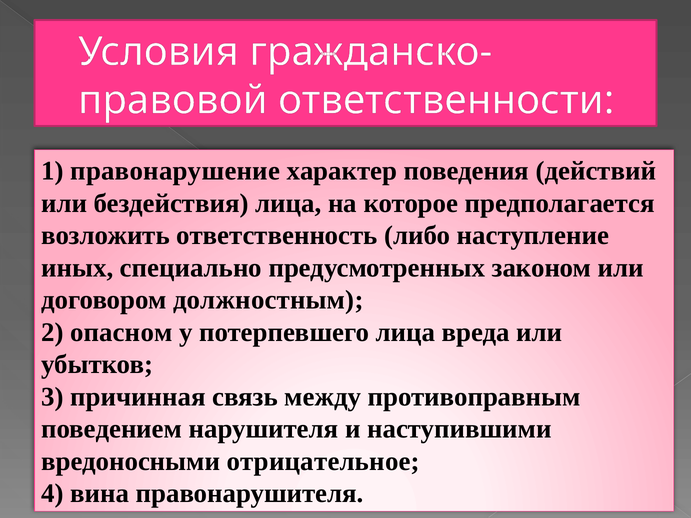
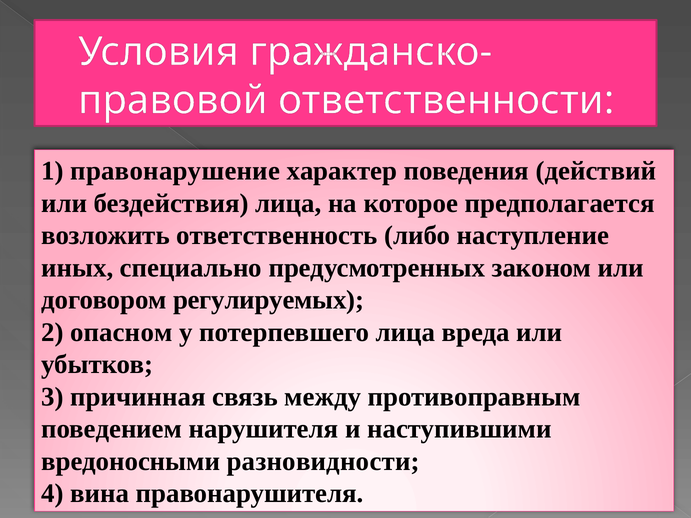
должностным: должностным -> регулируемых
отрицательное: отрицательное -> разновидности
